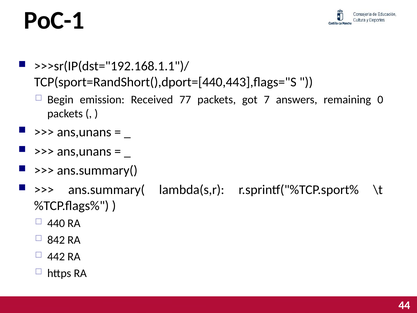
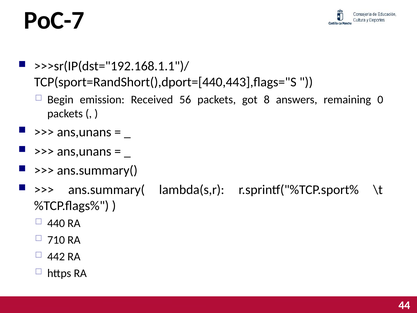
PoC-1: PoC-1 -> PoC-7
77: 77 -> 56
7: 7 -> 8
842: 842 -> 710
